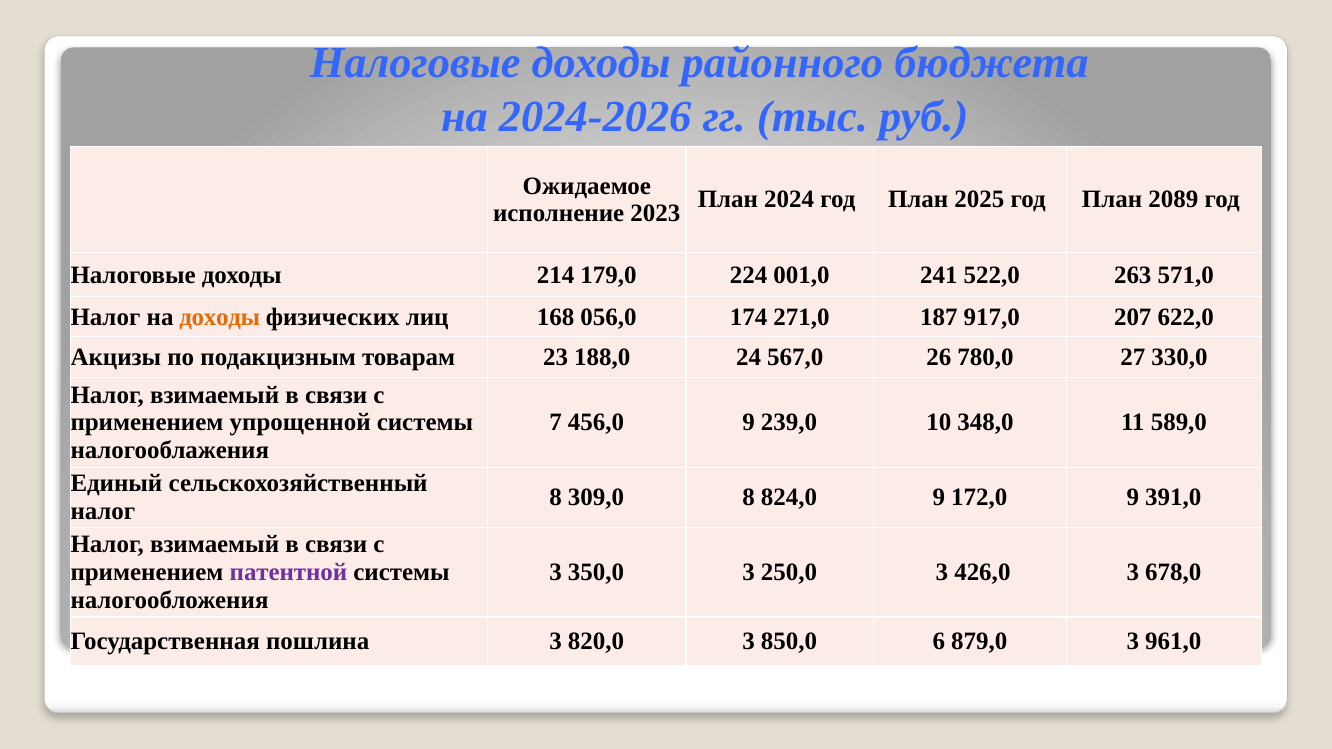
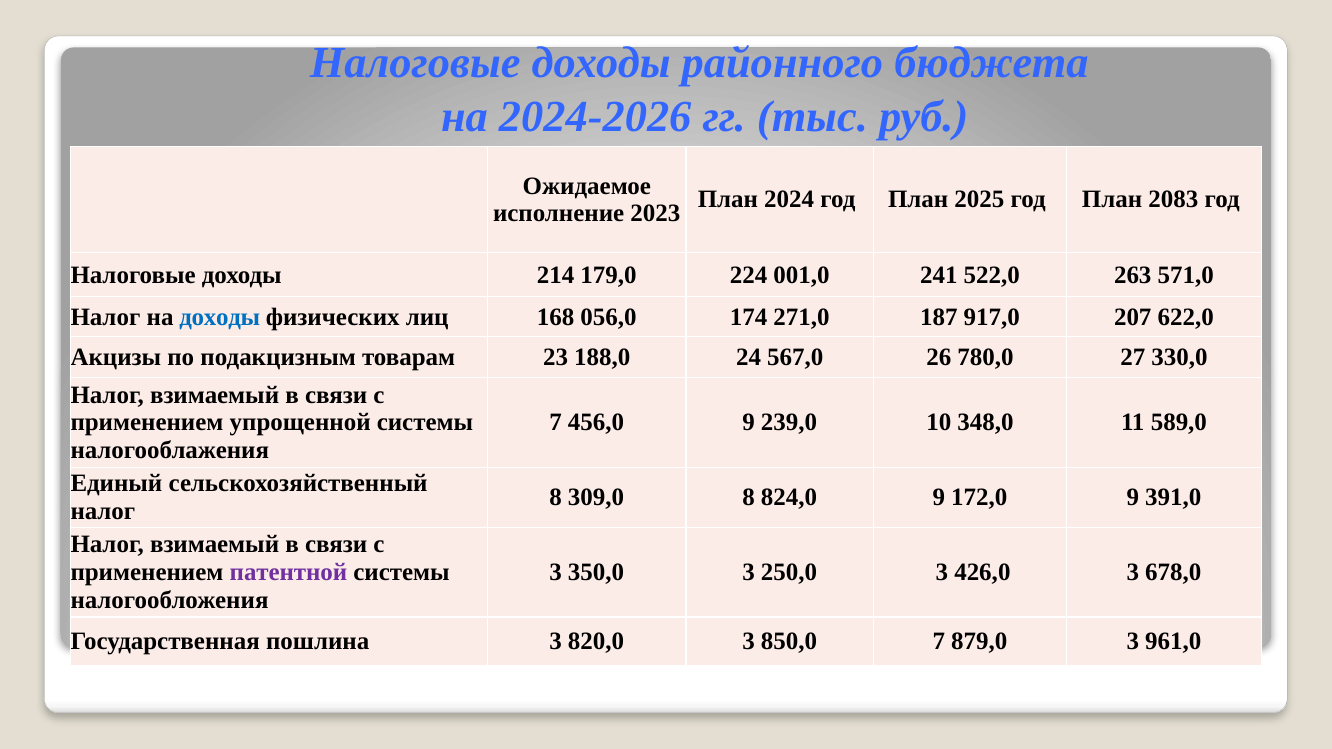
2089: 2089 -> 2083
доходы at (220, 317) colour: orange -> blue
850,0 6: 6 -> 7
